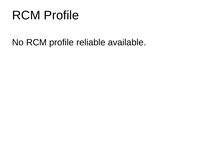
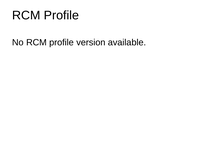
reliable: reliable -> version
